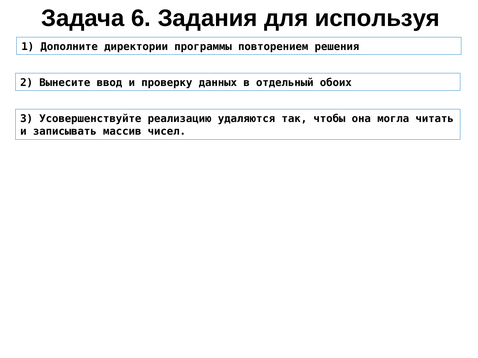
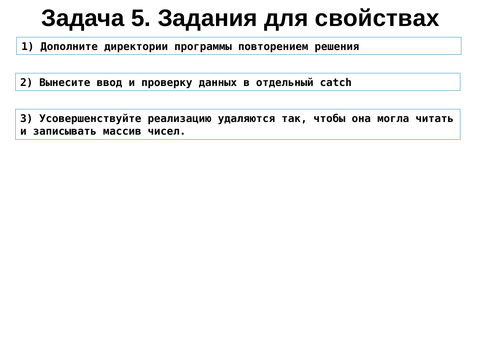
6: 6 -> 5
используя: используя -> свойствах
обоих: обоих -> catch
